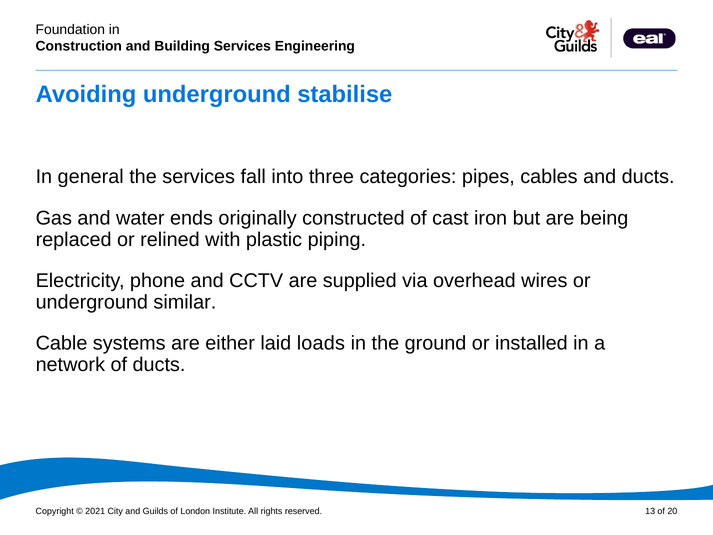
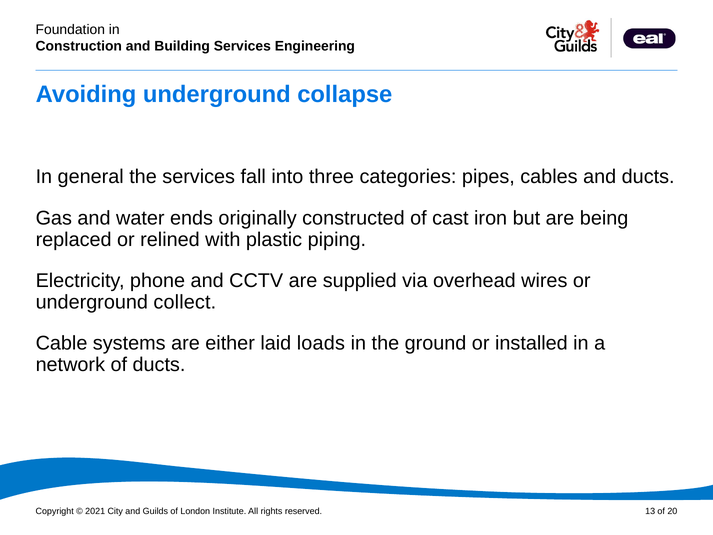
stabilise: stabilise -> collapse
similar: similar -> collect
